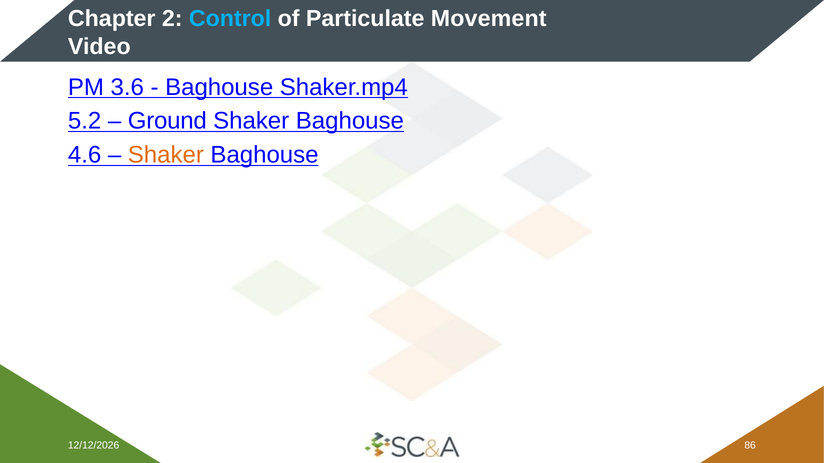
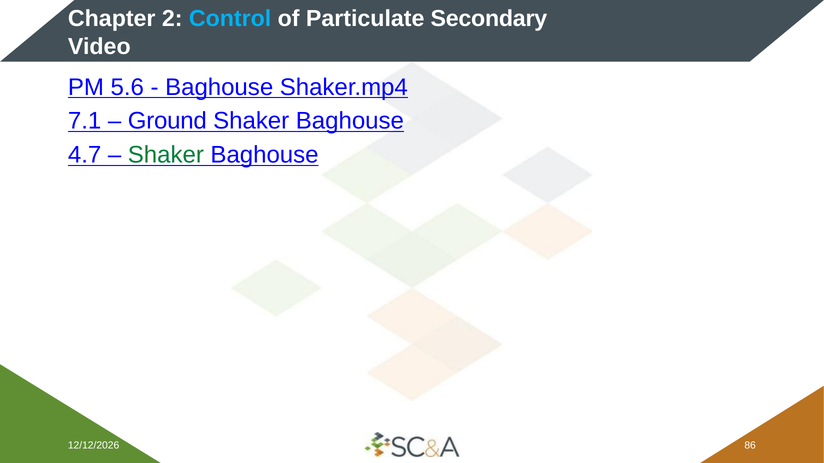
Movement: Movement -> Secondary
3.6: 3.6 -> 5.6
5.2: 5.2 -> 7.1
4.6: 4.6 -> 4.7
Shaker at (166, 155) colour: orange -> green
